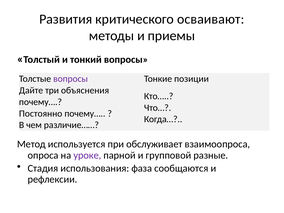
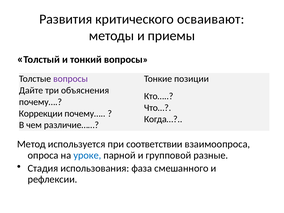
Постоянно: Постоянно -> Коррекции
обслуживает: обслуживает -> соответствии
уроке colour: purple -> blue
сообщаются: сообщаются -> смешанного
